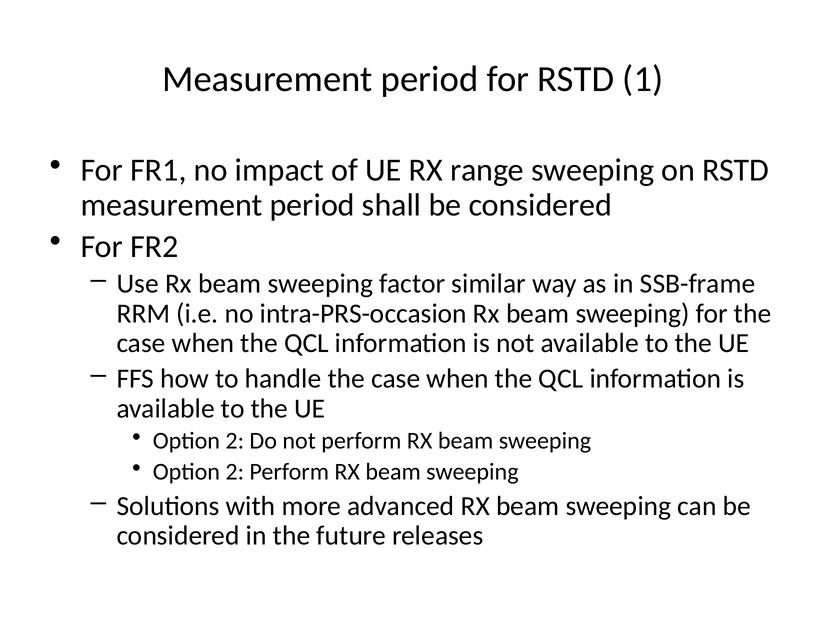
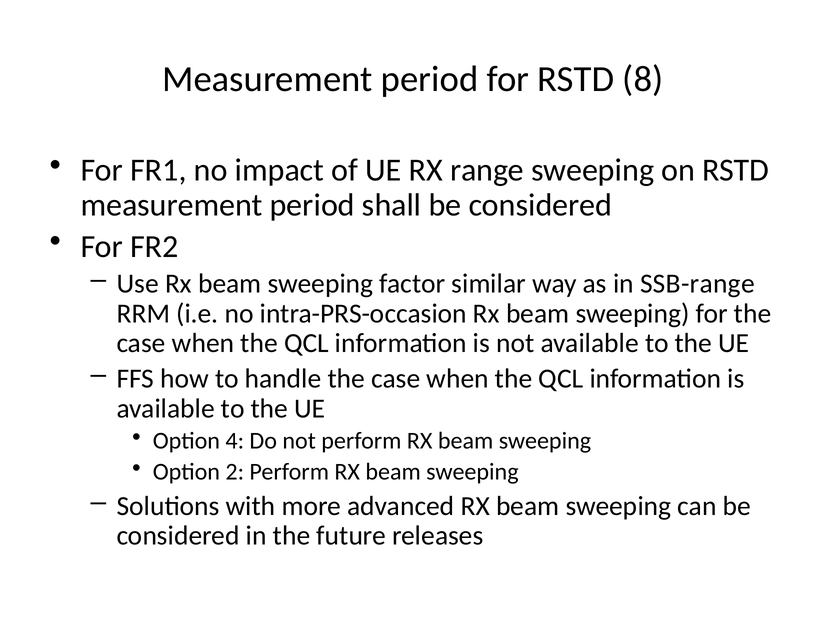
1: 1 -> 8
SSB-frame: SSB-frame -> SSB-range
2 at (235, 441): 2 -> 4
